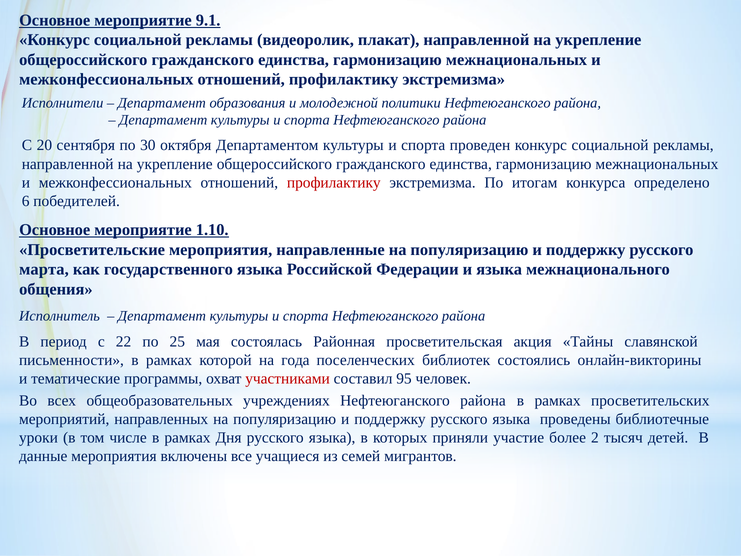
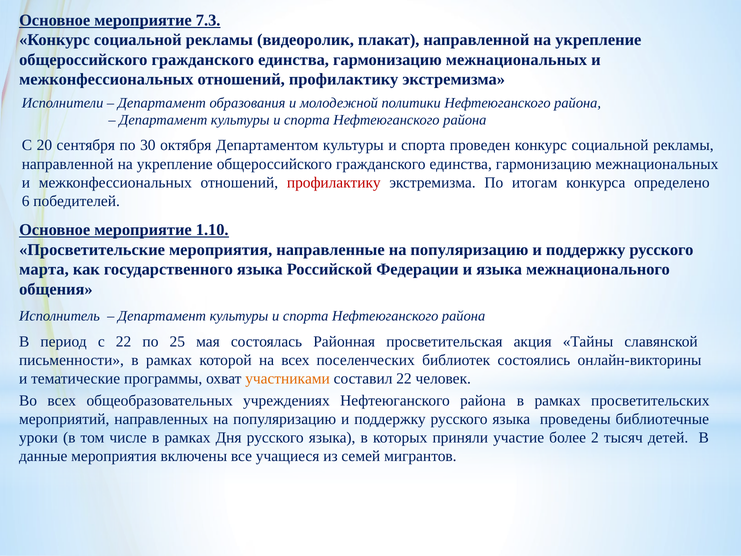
9.1: 9.1 -> 7.3
на года: года -> всех
участниками colour: red -> orange
составил 95: 95 -> 22
